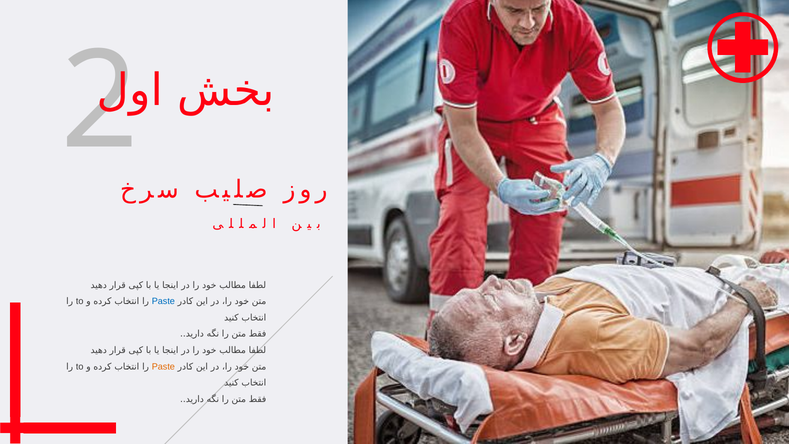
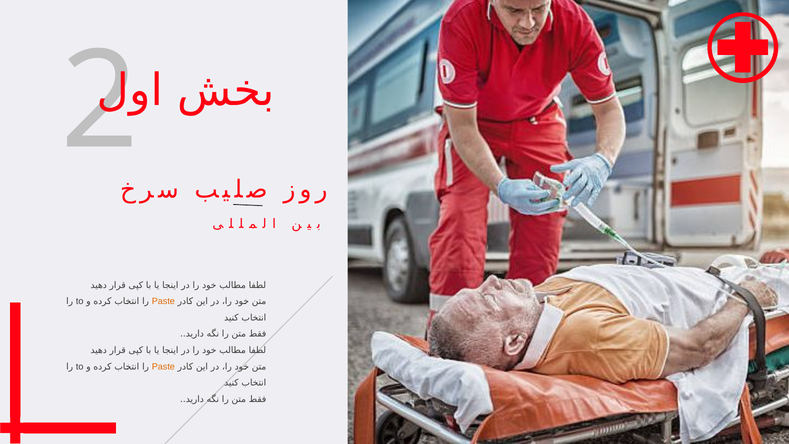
Paste at (163, 301) colour: blue -> orange
